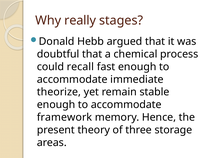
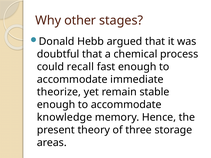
really: really -> other
framework: framework -> knowledge
